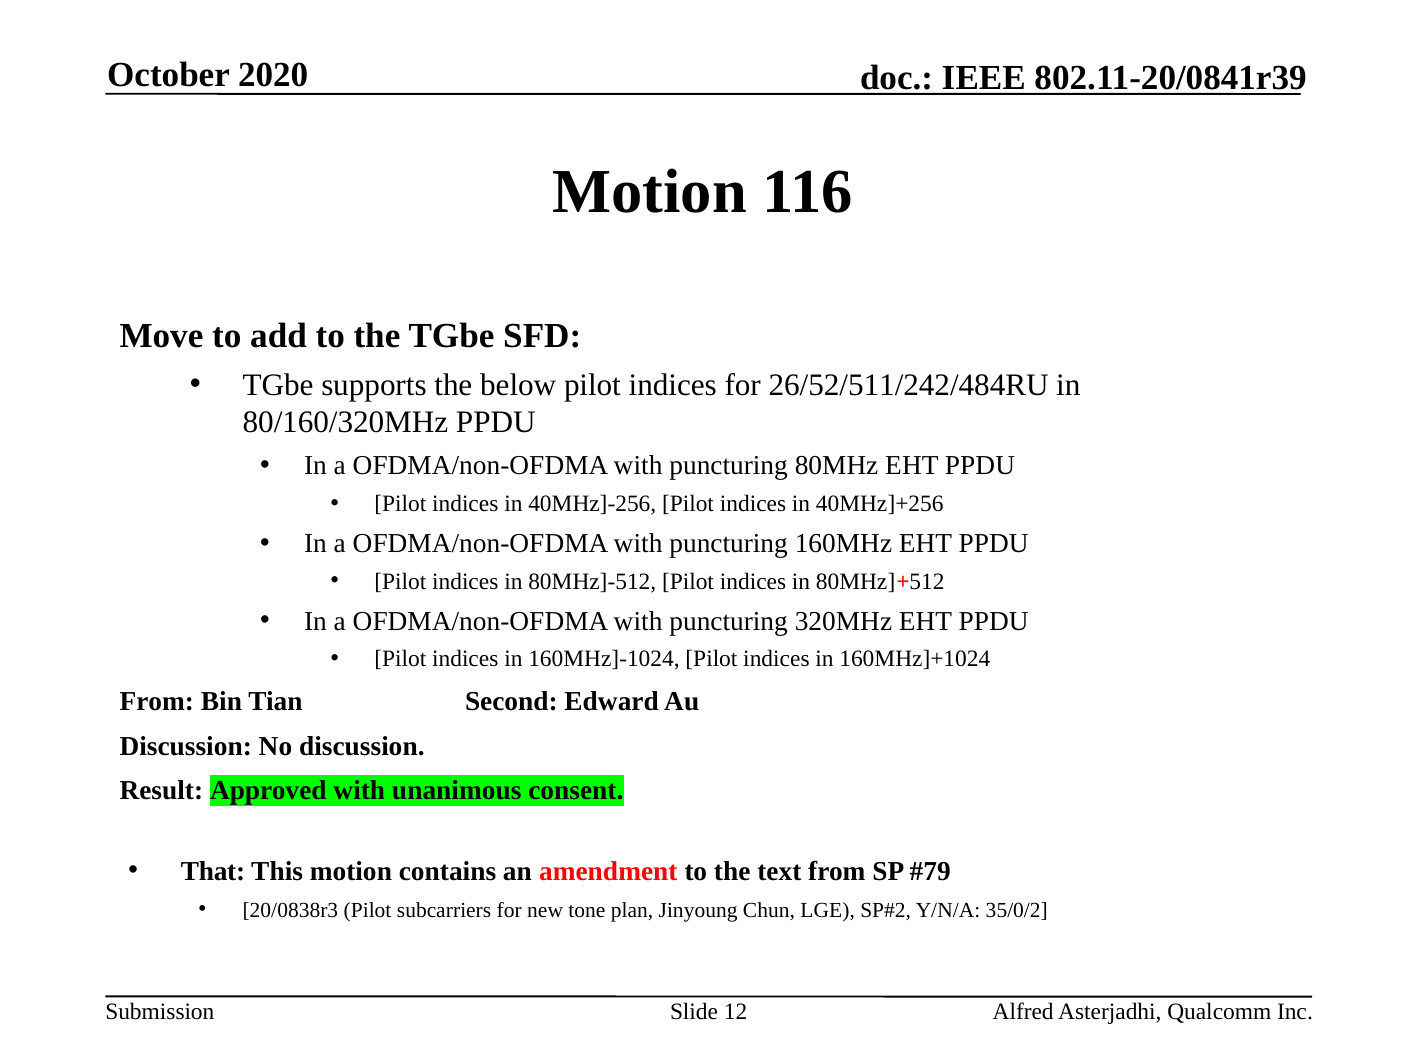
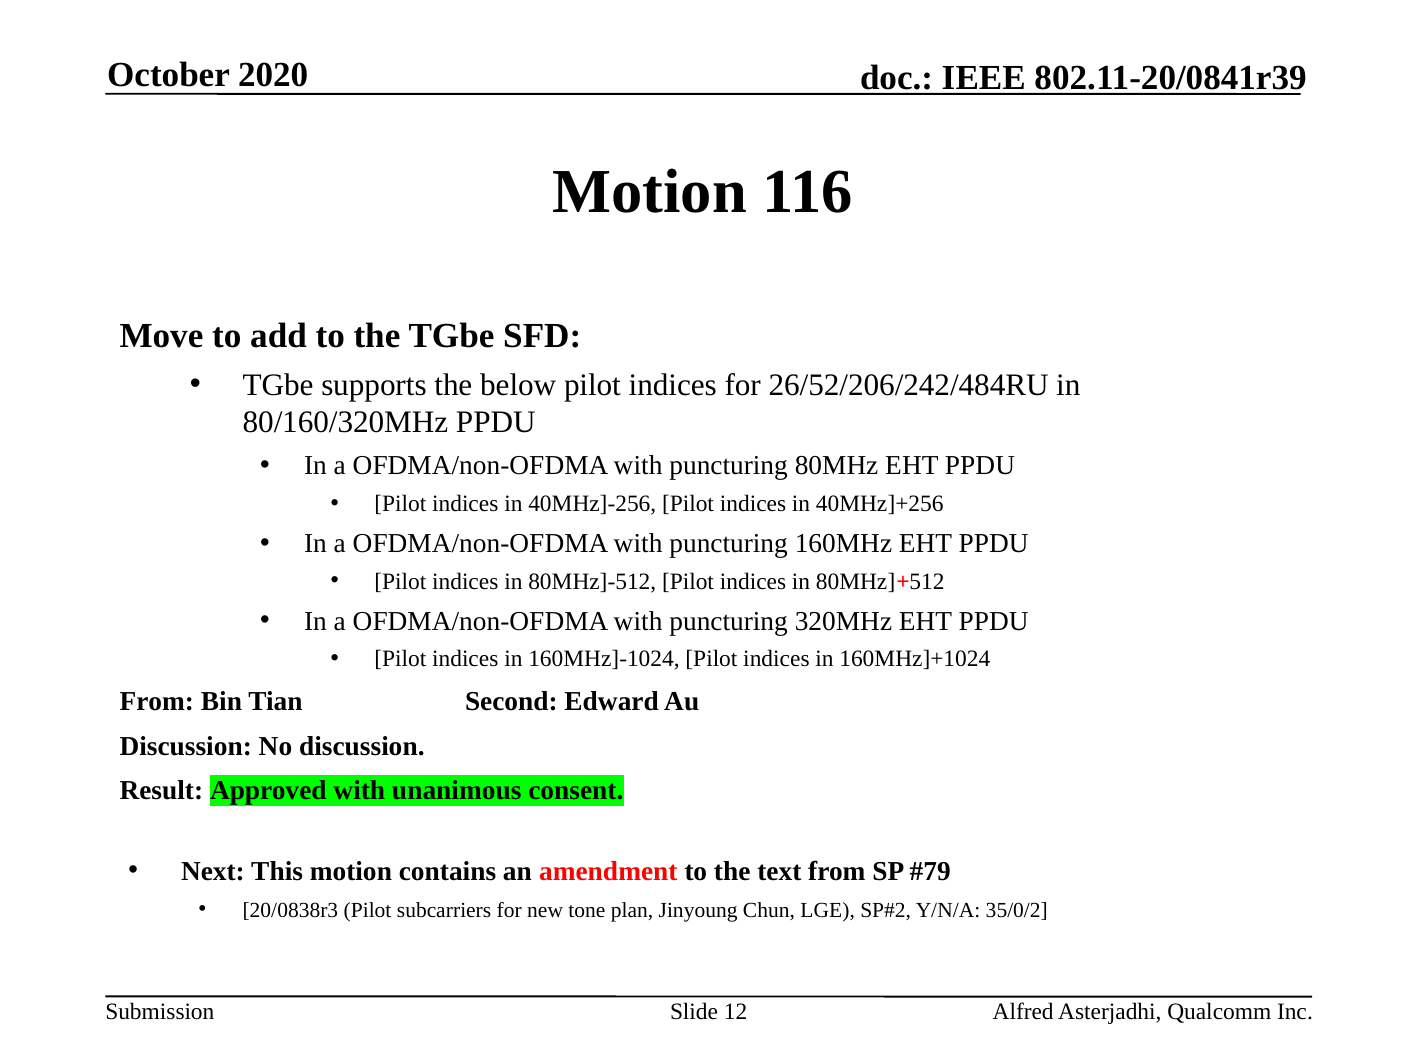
26/52/511/242/484RU: 26/52/511/242/484RU -> 26/52/206/242/484RU
That: That -> Next
